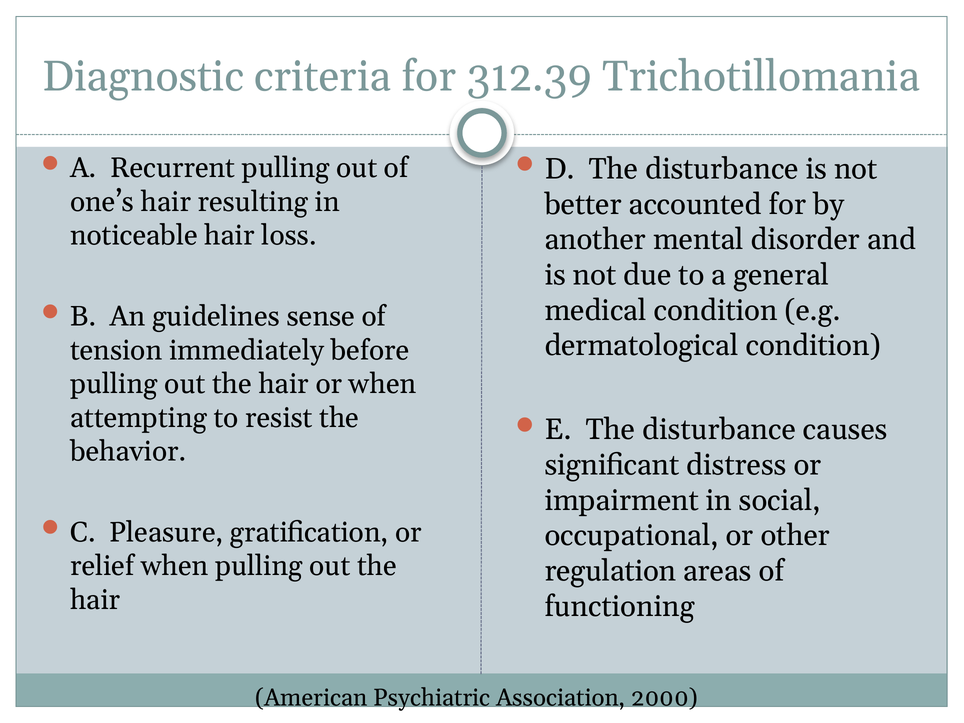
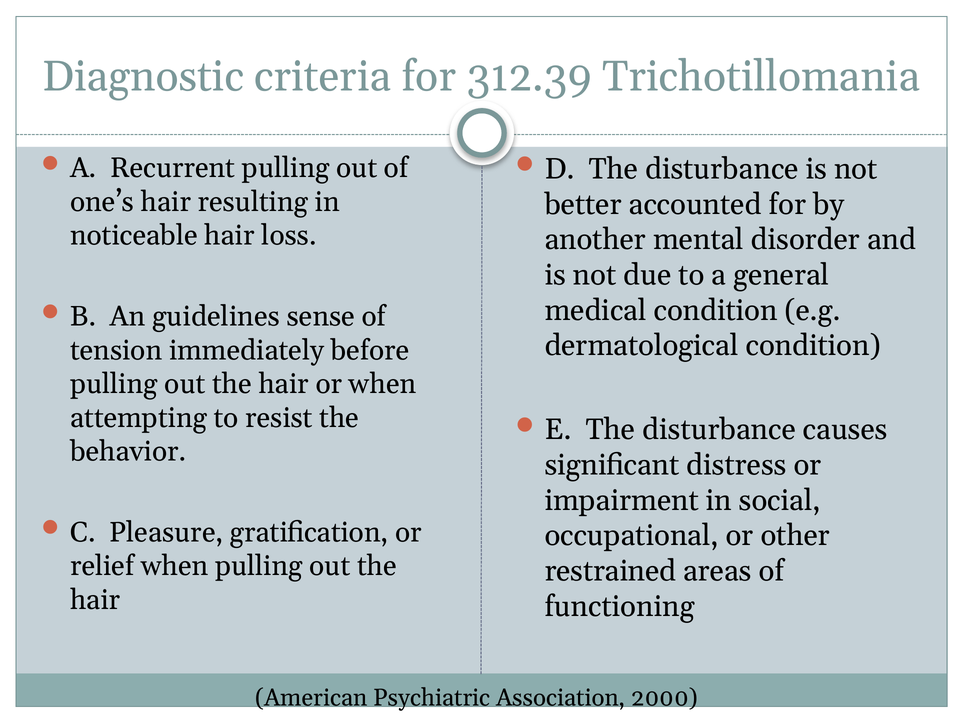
regulation: regulation -> restrained
